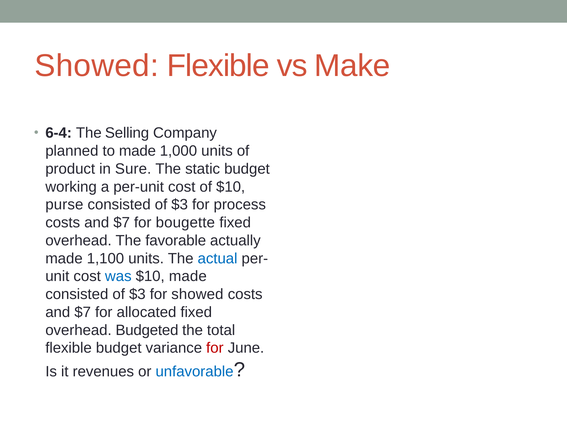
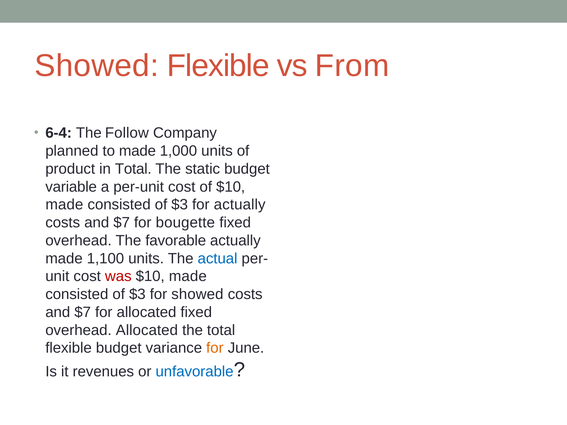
Make: Make -> From
Selling: Selling -> Follow
in Sure: Sure -> Total
working: working -> variable
purse at (64, 205): purse -> made
for process: process -> actually
was colour: blue -> red
overhead Budgeted: Budgeted -> Allocated
for at (215, 348) colour: red -> orange
